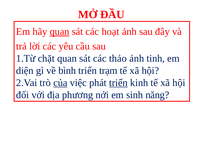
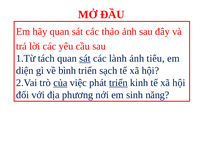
quan at (60, 32) underline: present -> none
hoạt: hoạt -> thảo
chặt: chặt -> tách
sát at (85, 58) underline: none -> present
thảo: thảo -> lành
tinh: tinh -> tiêu
trạm: trạm -> sạch
